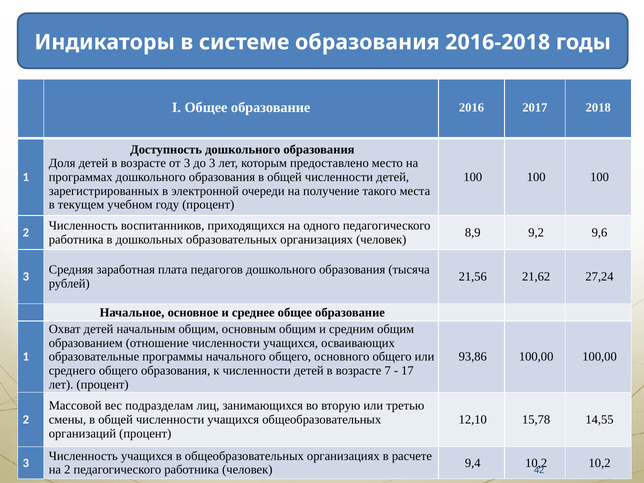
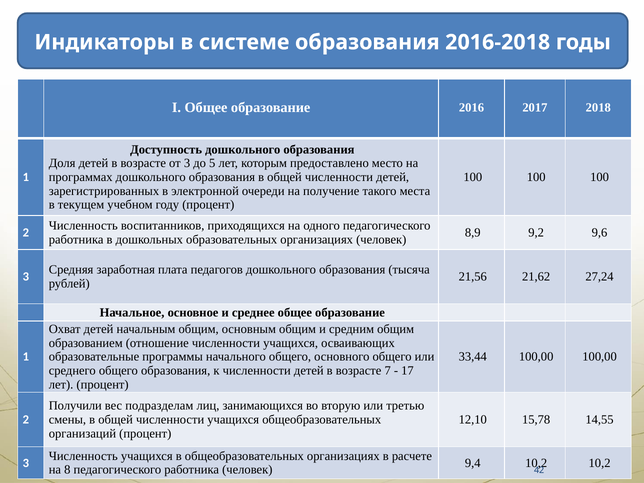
до 3: 3 -> 5
93,86: 93,86 -> 33,44
Массовой: Массовой -> Получили
на 2: 2 -> 8
